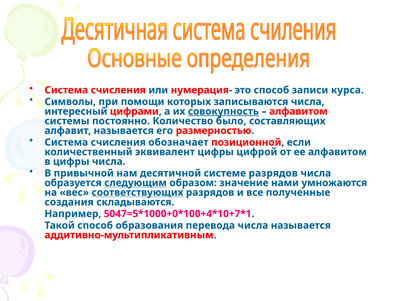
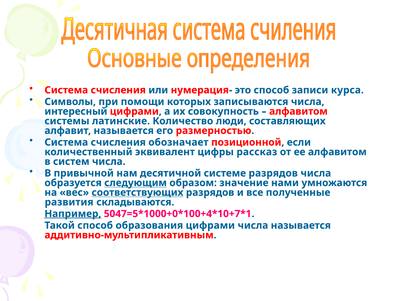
совокупность underline: present -> none
постоянно: постоянно -> латинские
было: было -> люди
цифрой: цифрой -> рассказ
в цифры: цифры -> систем
создания: создания -> развития
Например underline: none -> present
образования перевода: перевода -> цифрами
